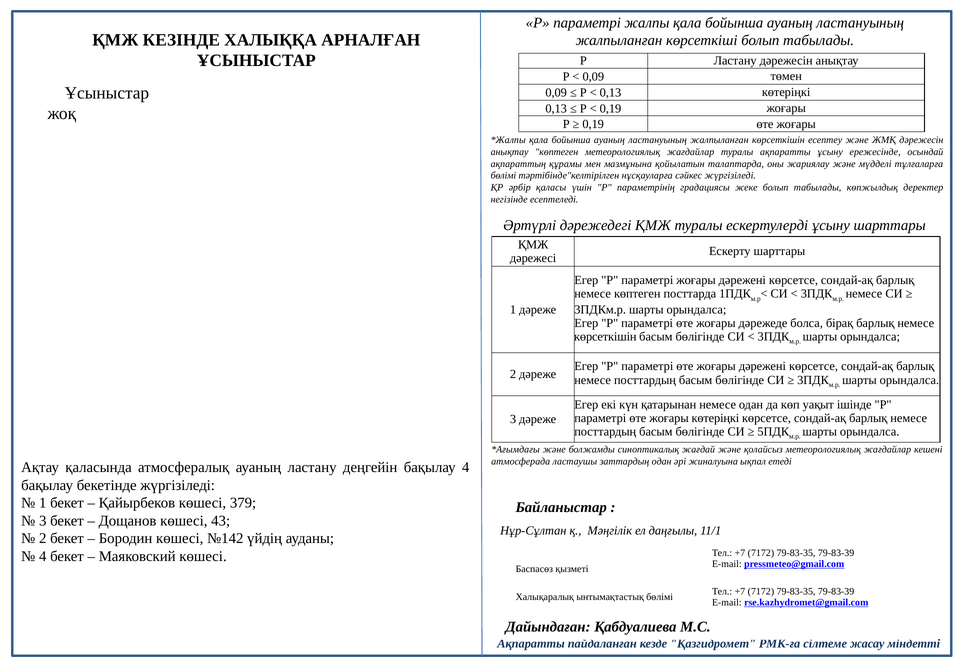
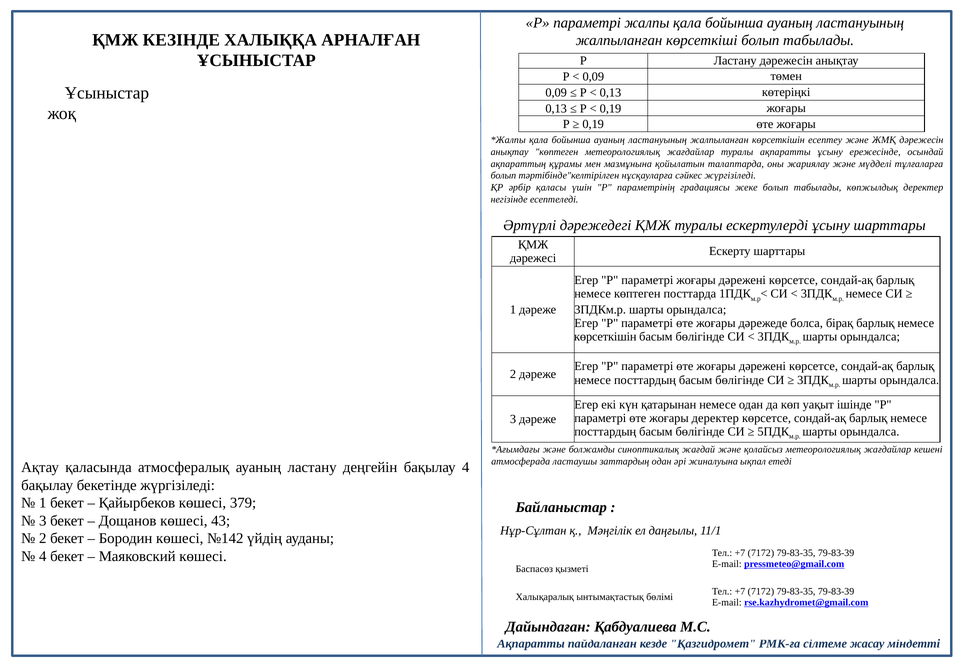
бөлімі at (503, 176): бөлімі -> болып
жоғары көтеріңкі: көтеріңкі -> деректер
